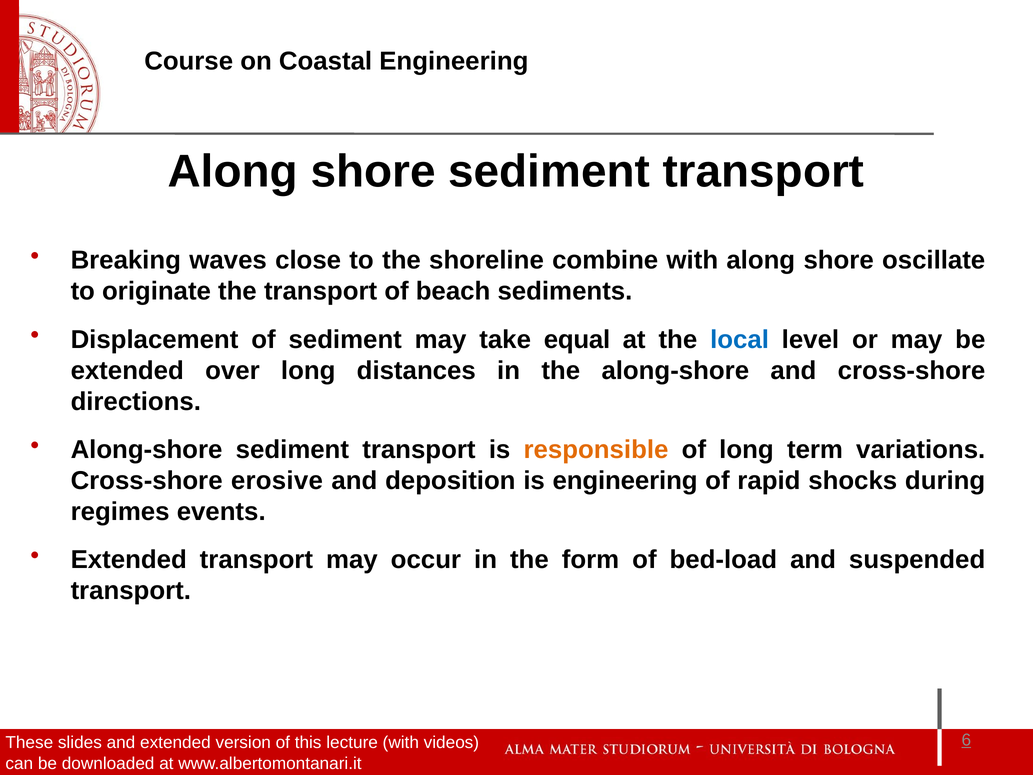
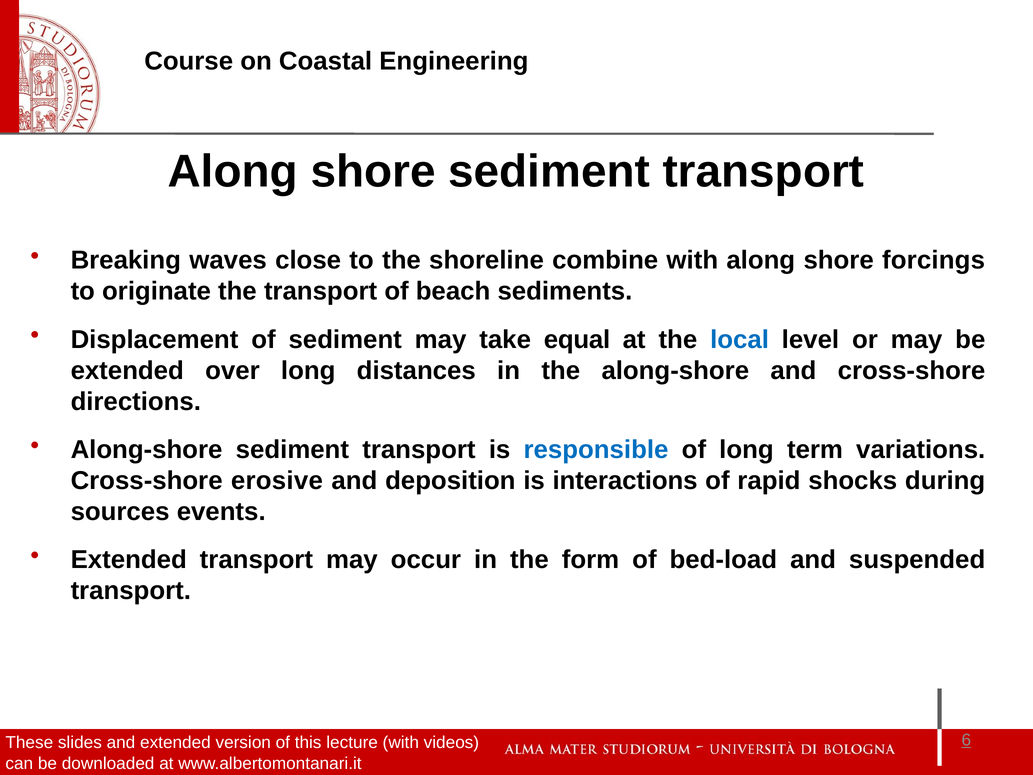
oscillate: oscillate -> forcings
responsible colour: orange -> blue
is engineering: engineering -> interactions
regimes: regimes -> sources
